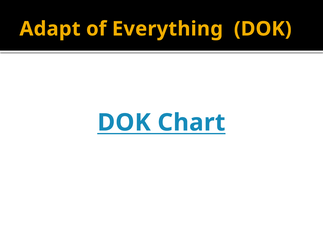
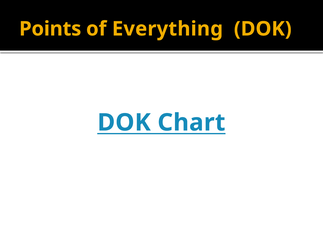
Adapt: Adapt -> Points
